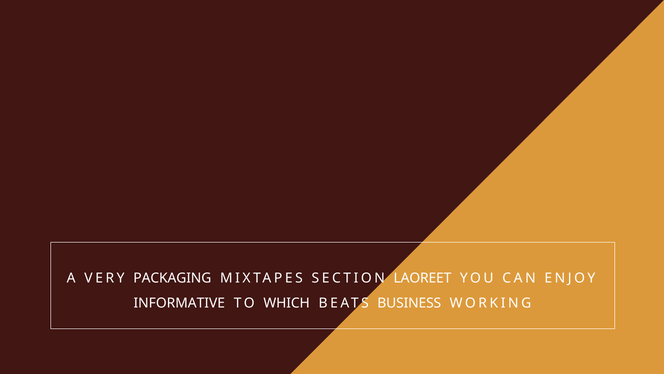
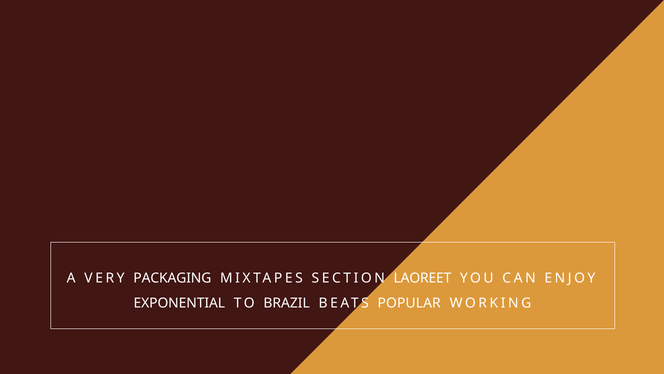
INFORMATIVE: INFORMATIVE -> EXPONENTIAL
WHICH: WHICH -> BRAZIL
BUSINESS: BUSINESS -> POPULAR
